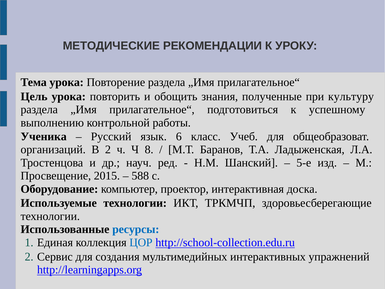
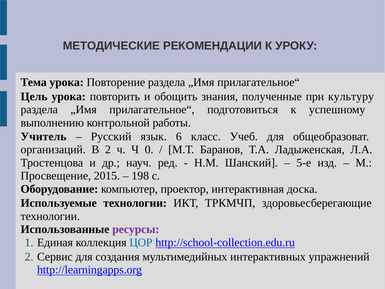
Ученика: Ученика -> Учитель
8: 8 -> 0
588: 588 -> 198
ресурсы colour: blue -> purple
